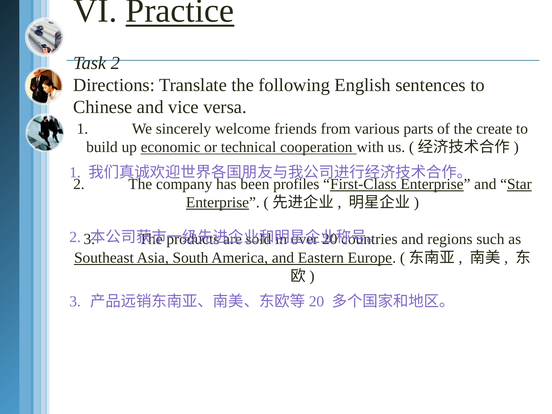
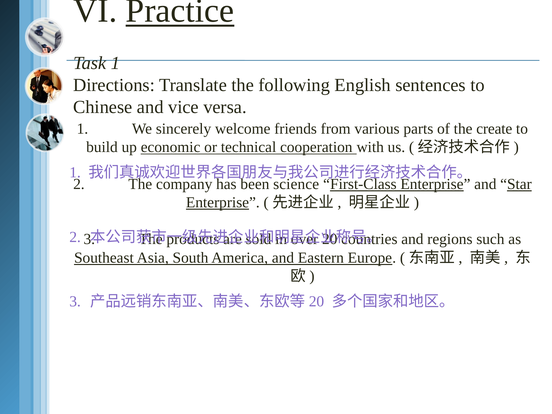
Task 2: 2 -> 1
profiles: profiles -> science
